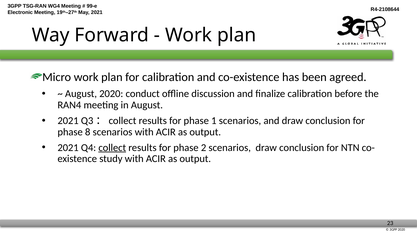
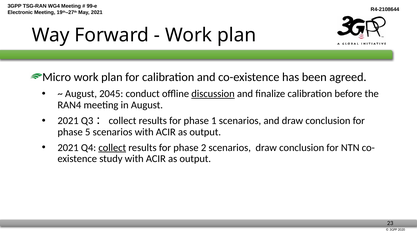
August 2020: 2020 -> 2045
discussion underline: none -> present
8: 8 -> 5
